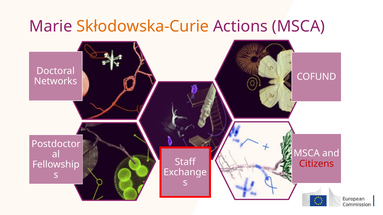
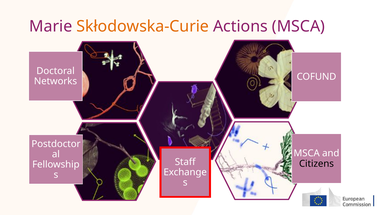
Citizens colour: red -> black
